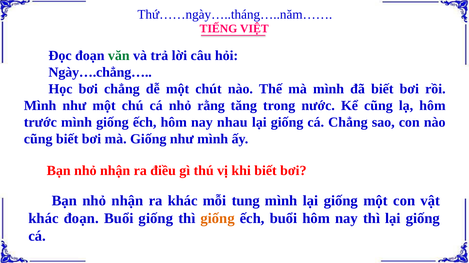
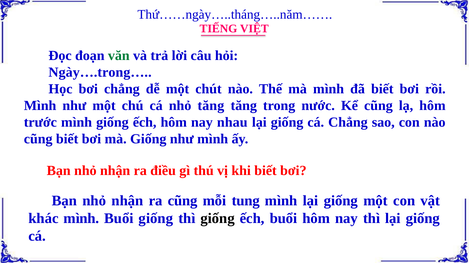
Ngày….chẳng…: Ngày….chẳng… -> Ngày….trong…
nhỏ rằng: rằng -> tăng
ra khác: khác -> cũng
khác đoạn: đoạn -> mình
giống at (218, 219) colour: orange -> black
